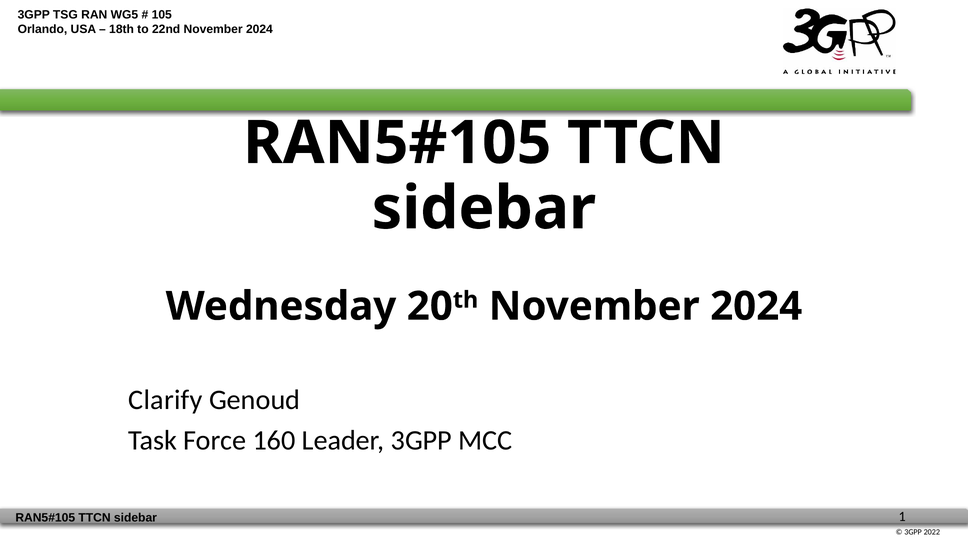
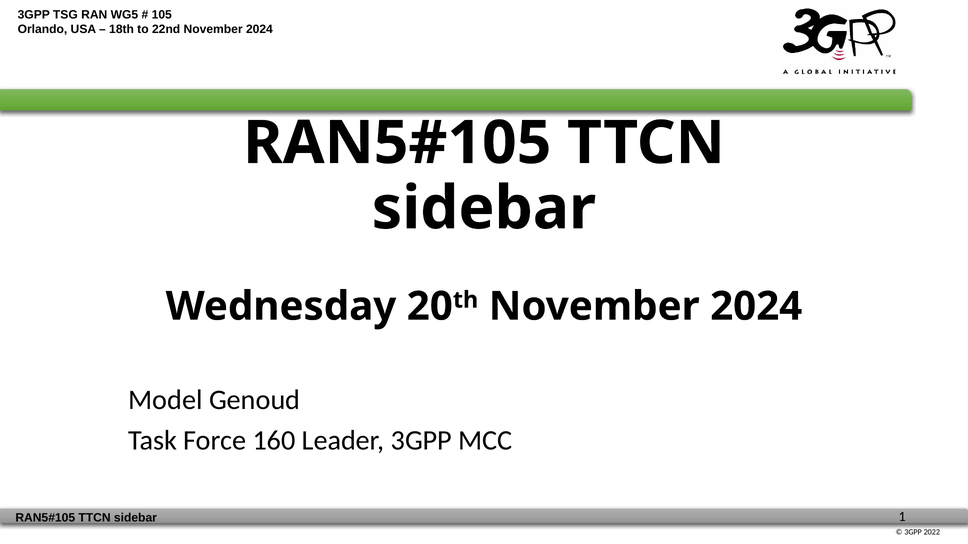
Clarify: Clarify -> Model
